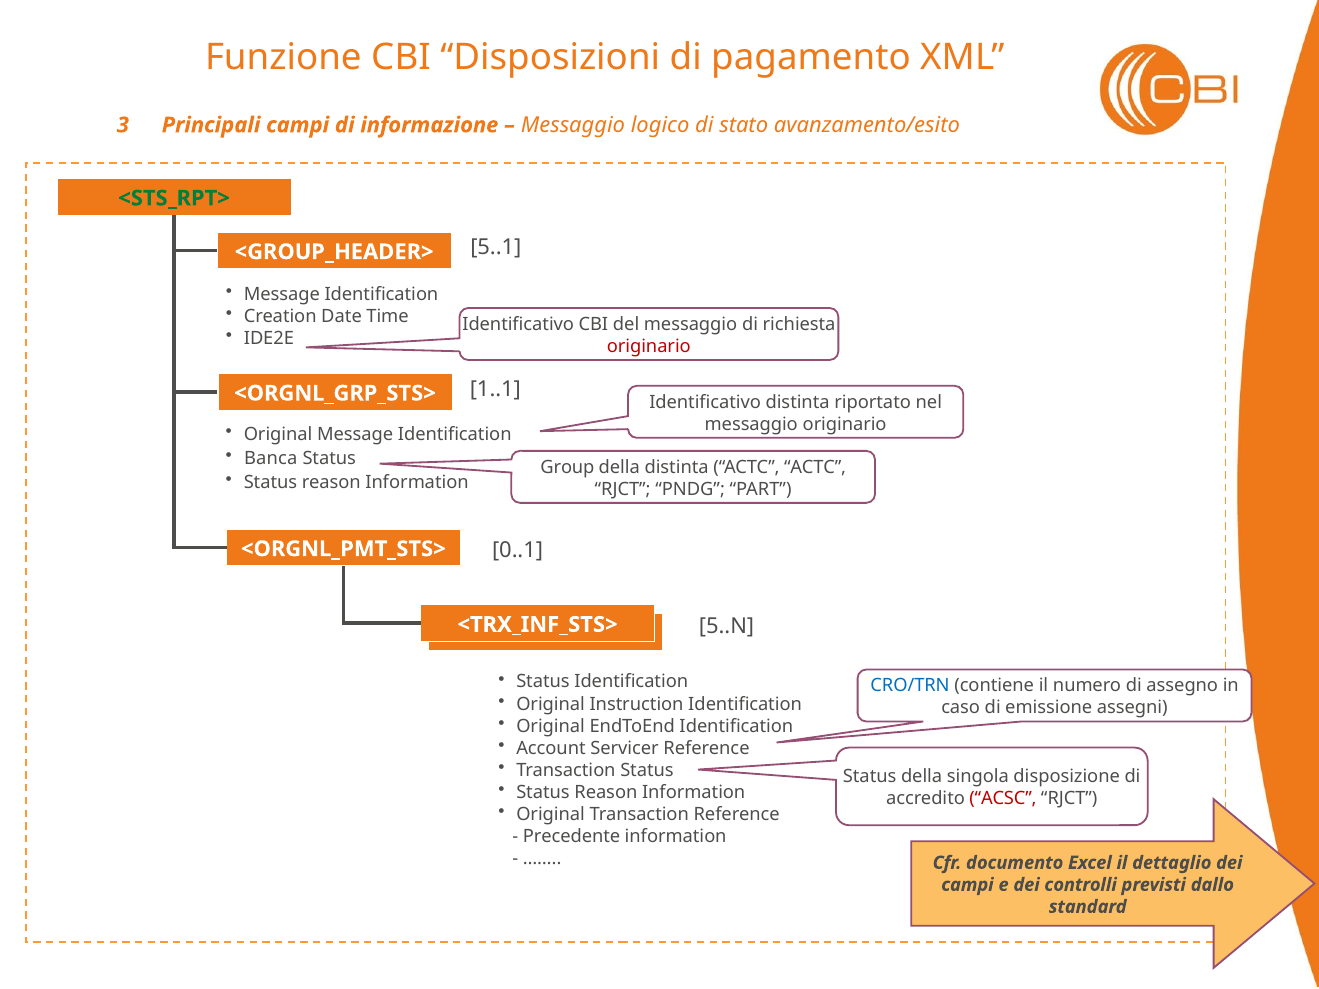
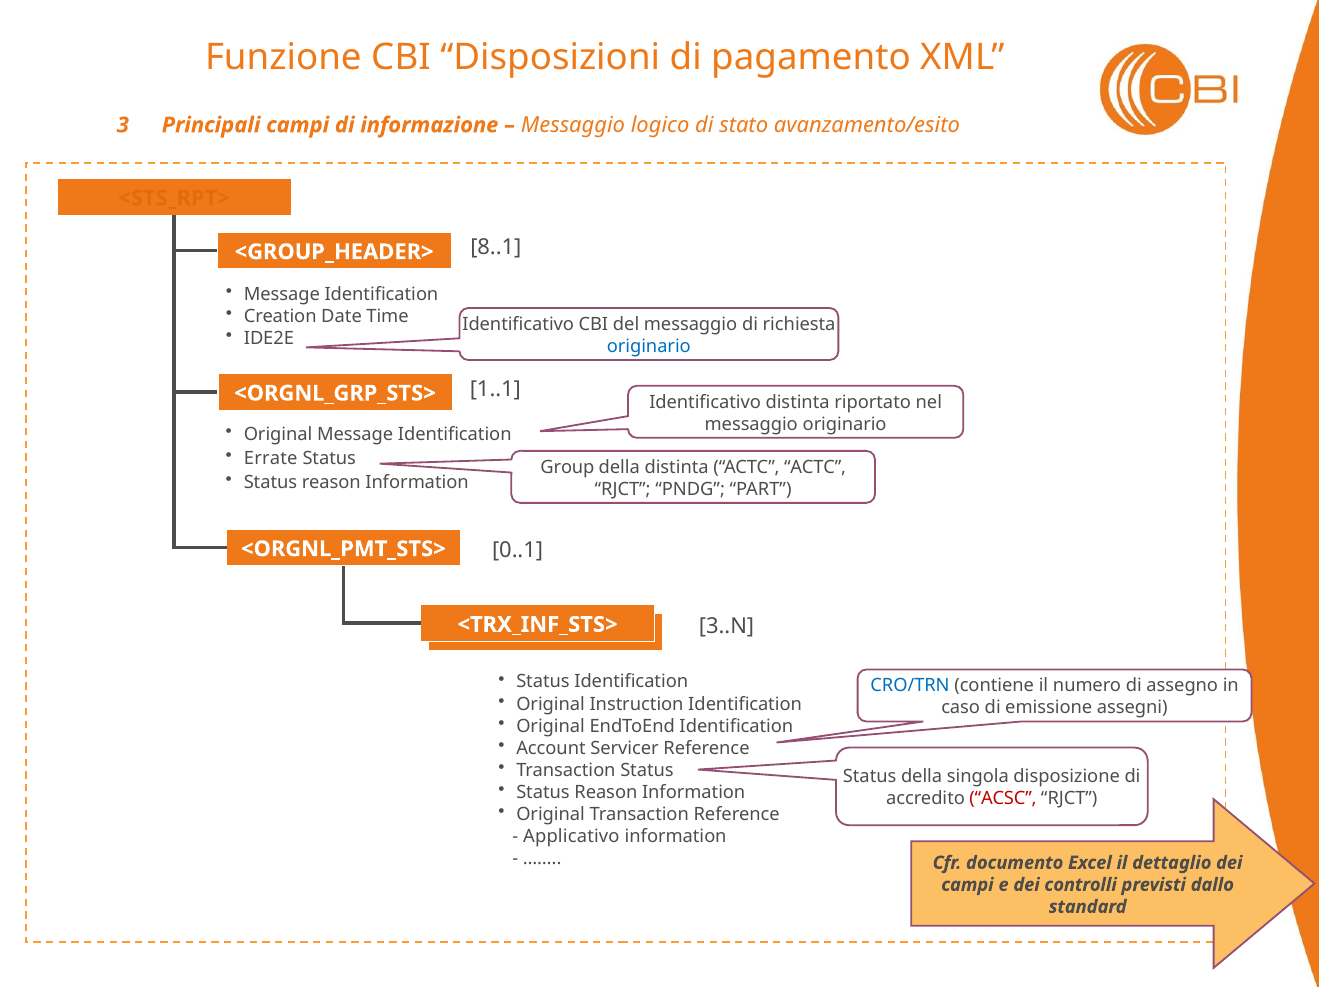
<STS_RPT> colour: green -> orange
5..1: 5..1 -> 8..1
originario at (649, 346) colour: red -> blue
Banca: Banca -> Errate
5..N: 5..N -> 3..N
Precedente: Precedente -> Applicativo
